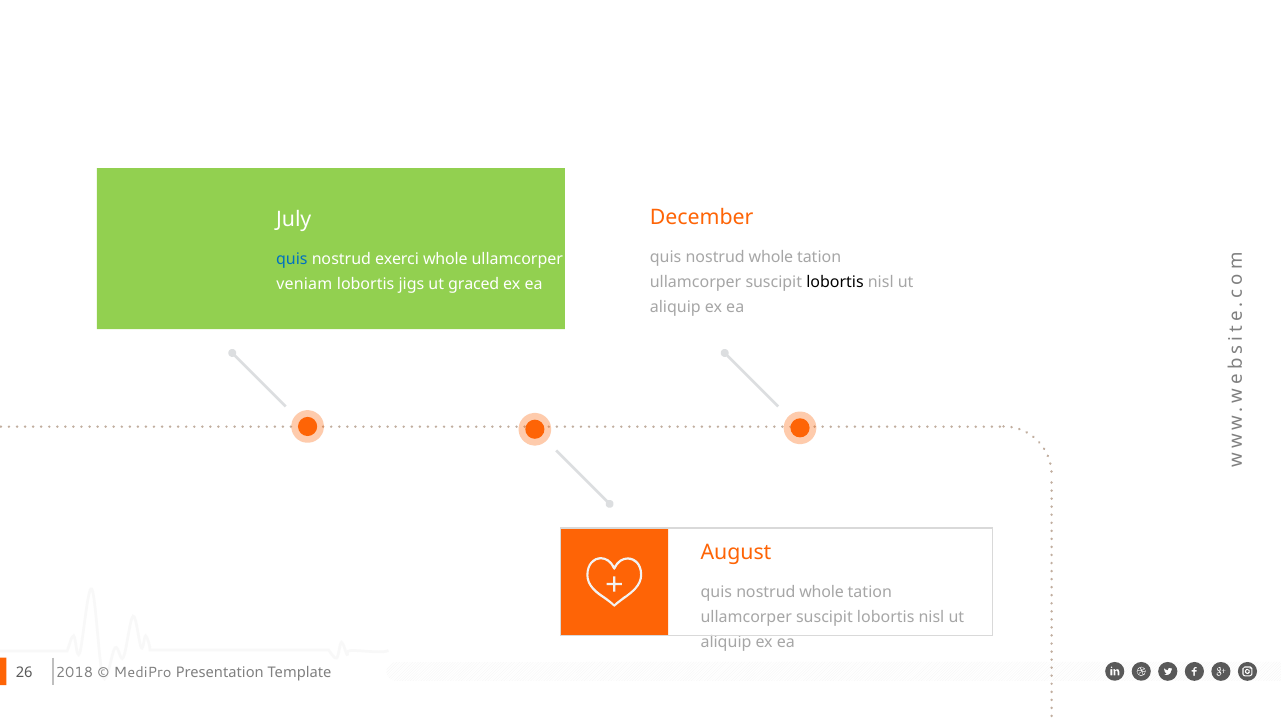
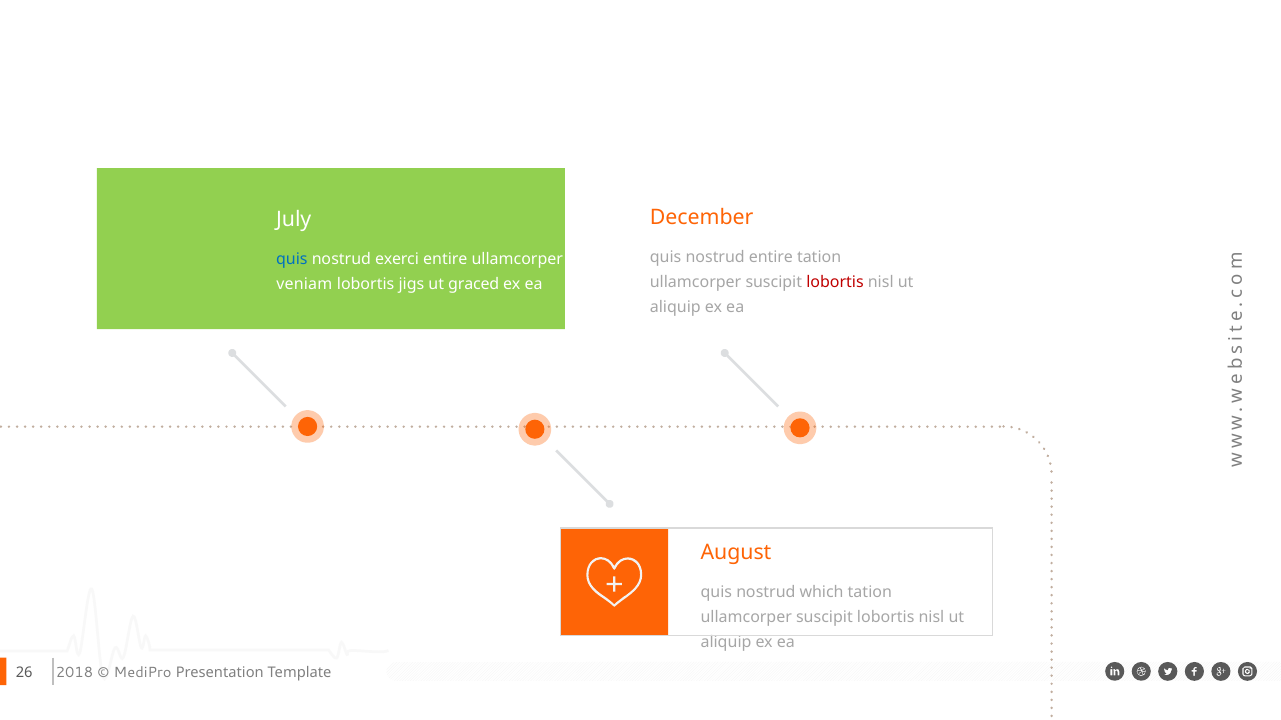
whole at (771, 257): whole -> entire
exerci whole: whole -> entire
lobortis at (835, 282) colour: black -> red
whole at (822, 593): whole -> which
